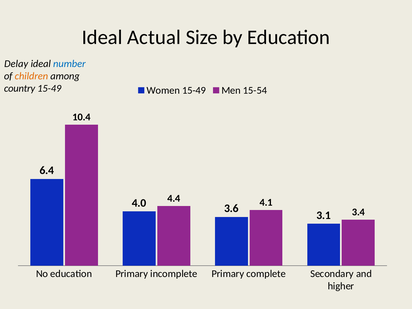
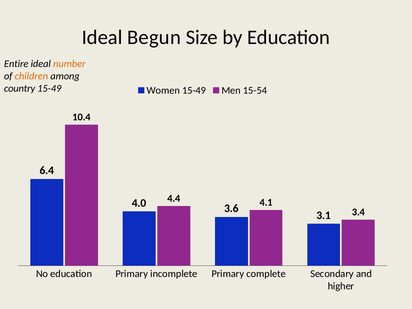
Actual: Actual -> Begun
Delay: Delay -> Entire
number colour: blue -> orange
